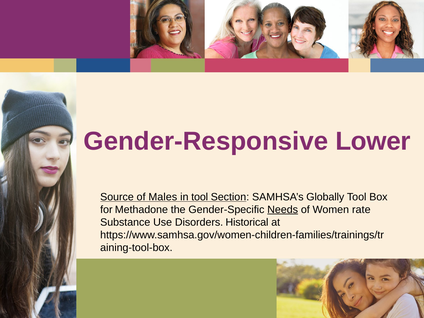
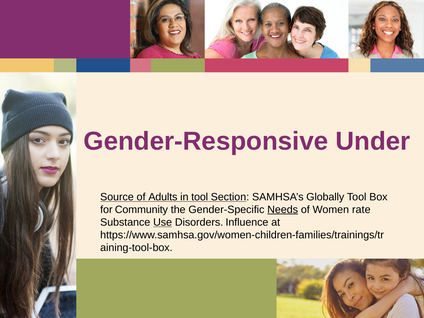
Lower: Lower -> Under
Males: Males -> Adults
Methadone: Methadone -> Community
Use underline: none -> present
Historical: Historical -> Influence
